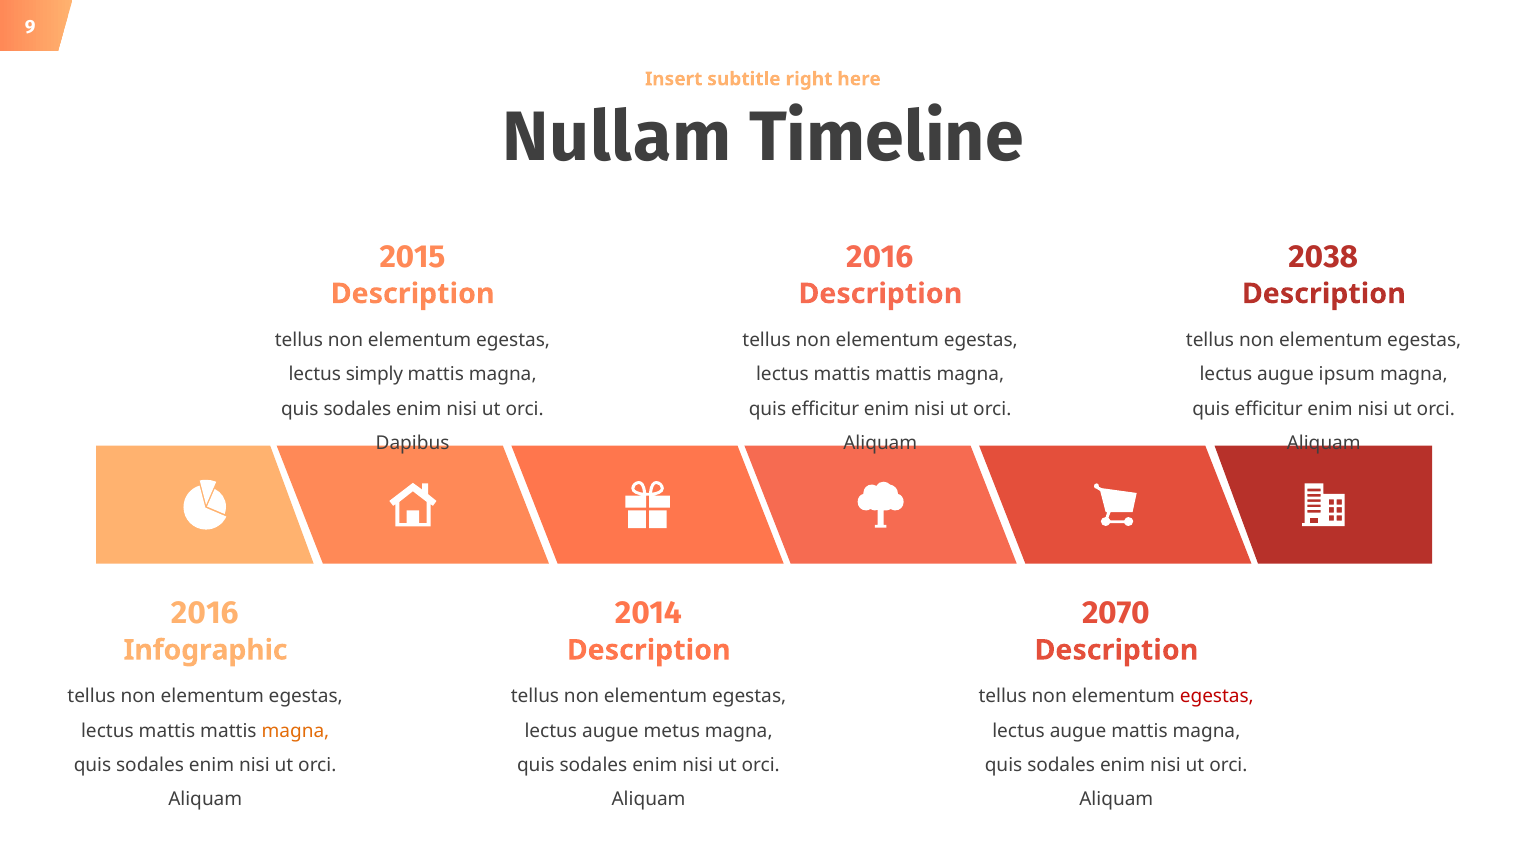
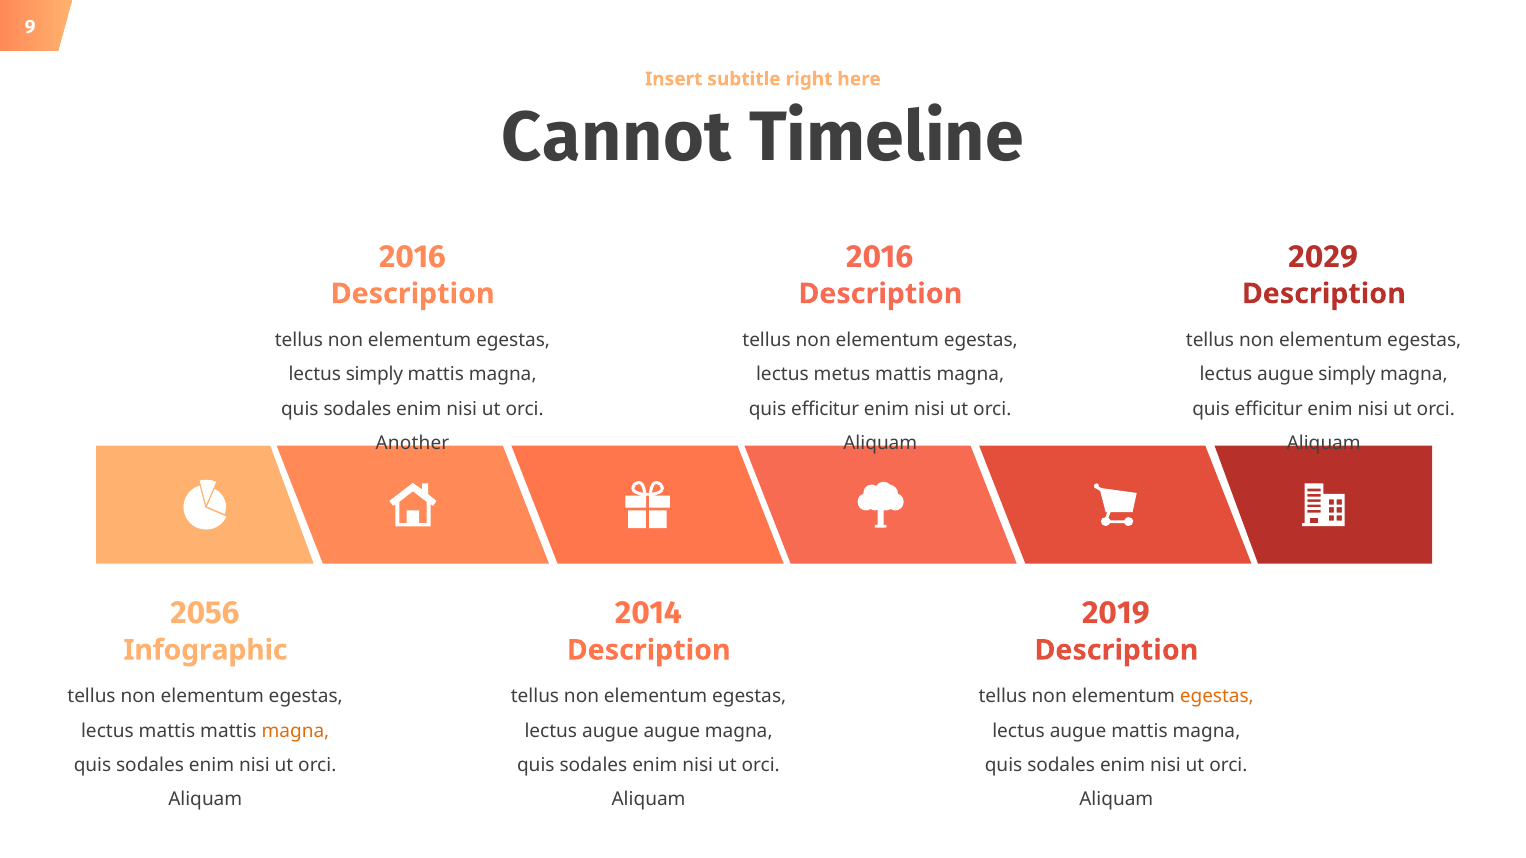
Nullam: Nullam -> Cannot
2015 at (413, 257): 2015 -> 2016
2038: 2038 -> 2029
mattis at (842, 375): mattis -> metus
augue ipsum: ipsum -> simply
Dapibus: Dapibus -> Another
2016 at (205, 614): 2016 -> 2056
2070: 2070 -> 2019
egestas at (1217, 697) colour: red -> orange
augue metus: metus -> augue
